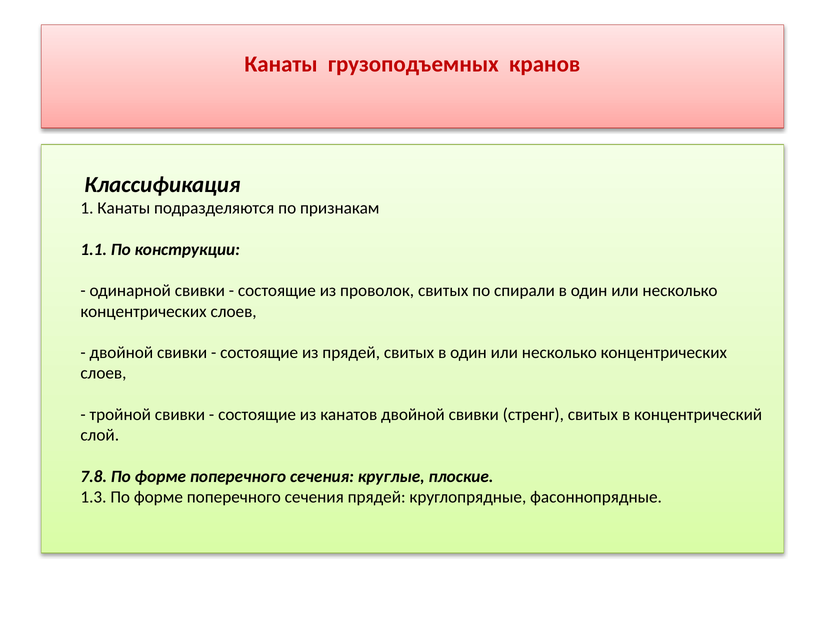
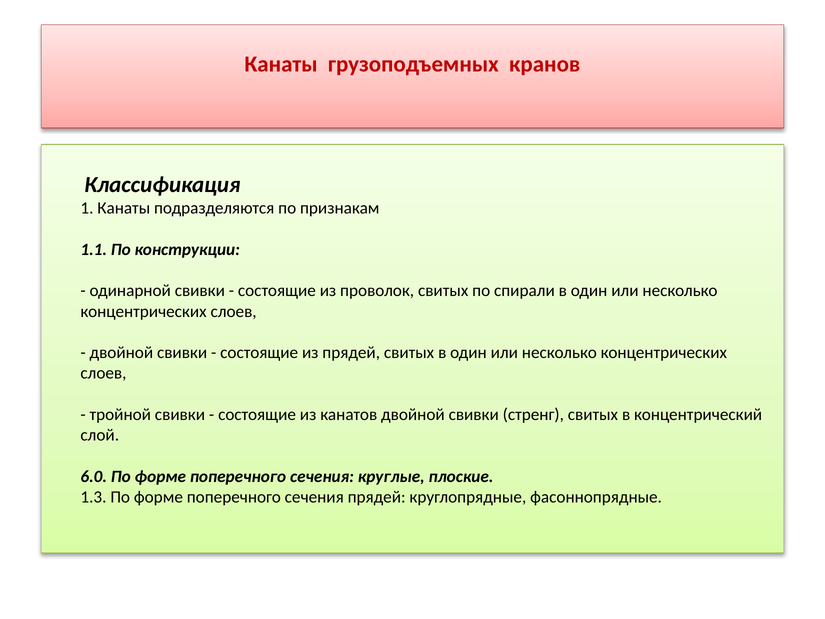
7.8: 7.8 -> 6.0
